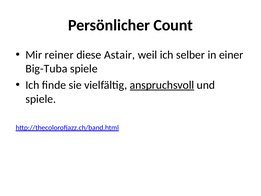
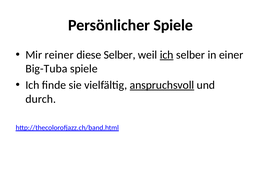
Persönlicher Count: Count -> Spiele
diese Astair: Astair -> Selber
ich at (167, 55) underline: none -> present
spiele at (41, 99): spiele -> durch
